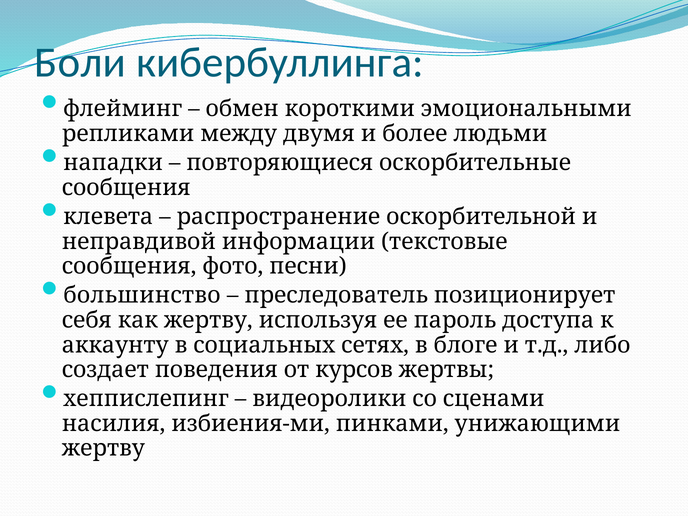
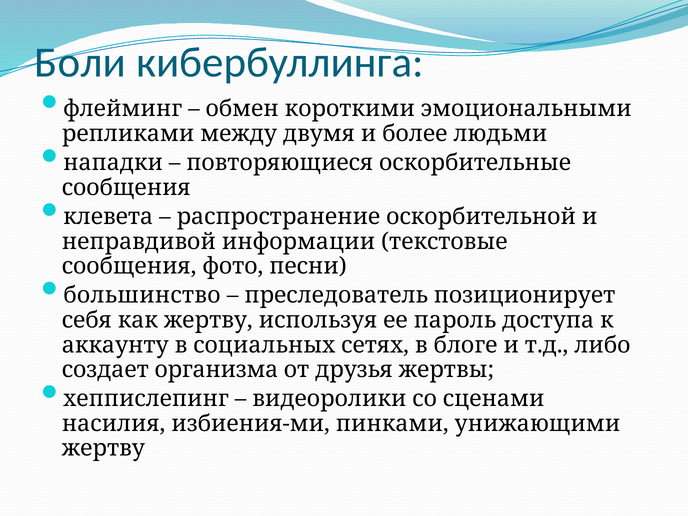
поведения: поведения -> организма
курсов: курсов -> друзья
